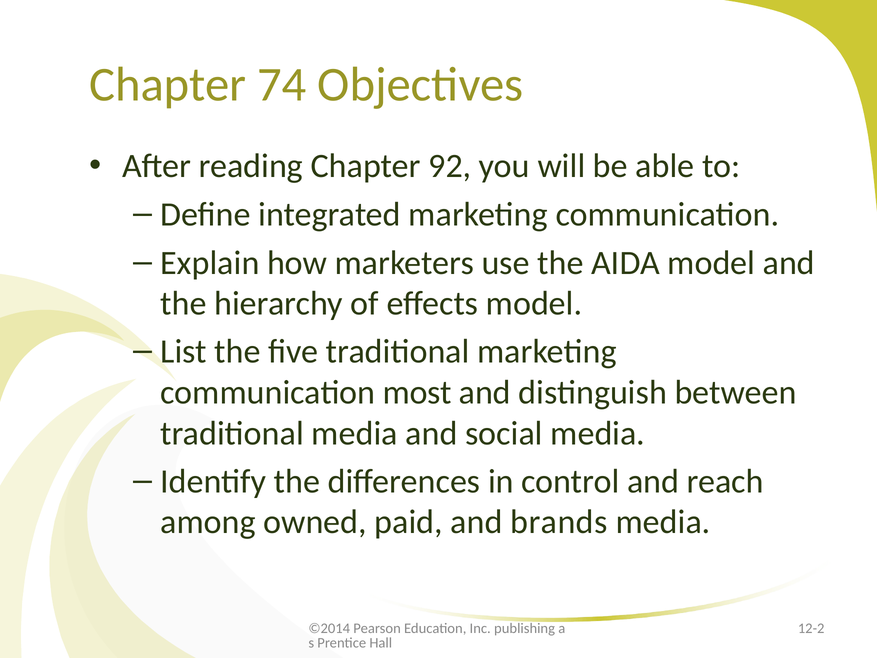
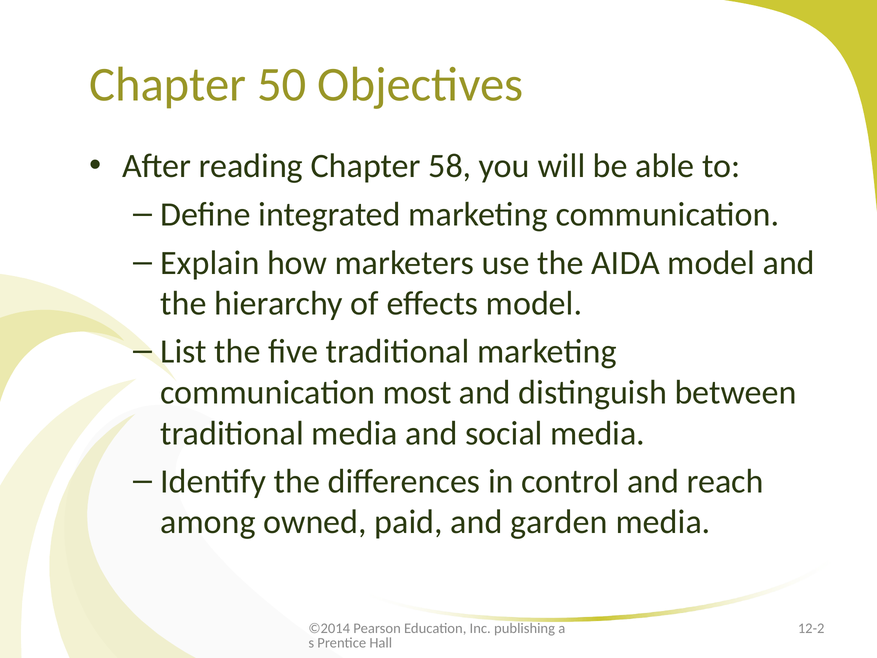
74: 74 -> 50
92: 92 -> 58
brands: brands -> garden
